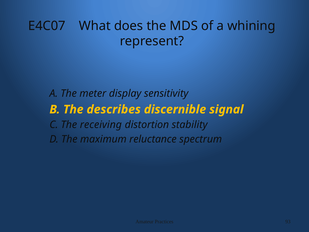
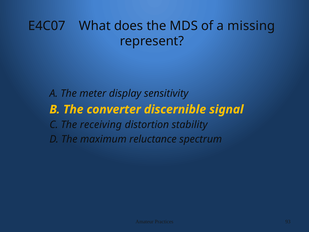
whining: whining -> missing
describes: describes -> converter
